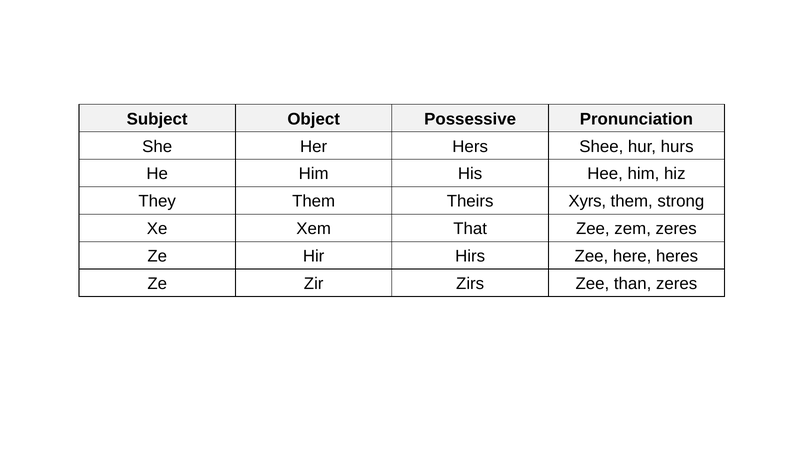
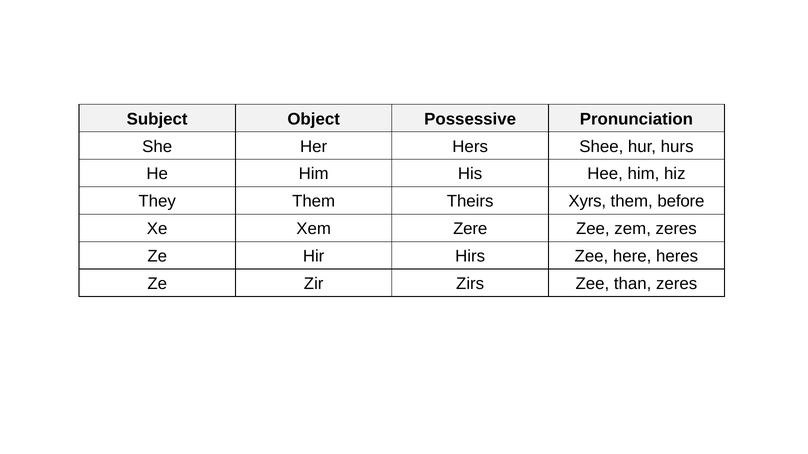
strong: strong -> before
That: That -> Zere
